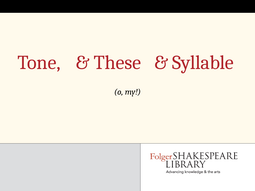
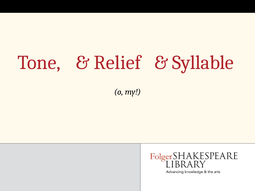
These: These -> Relief
